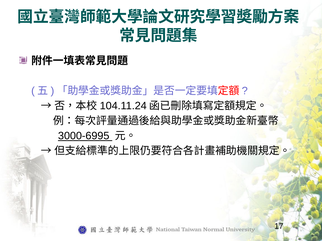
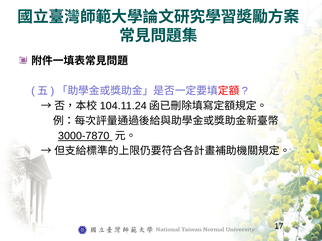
3000-6995: 3000-6995 -> 3000-7870
